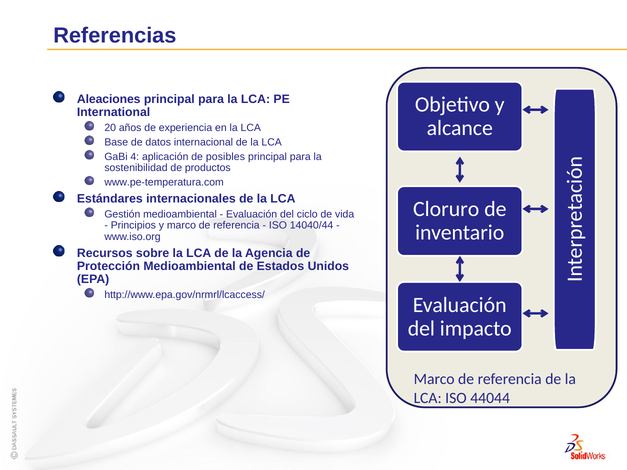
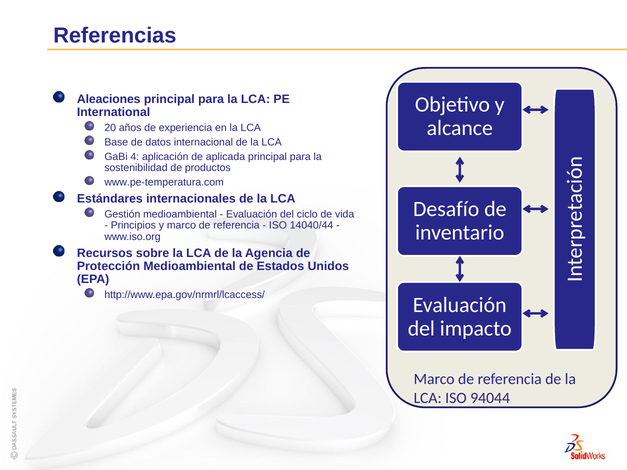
posibles: posibles -> aplicada
Cloruro: Cloruro -> Desafío
44044: 44044 -> 94044
